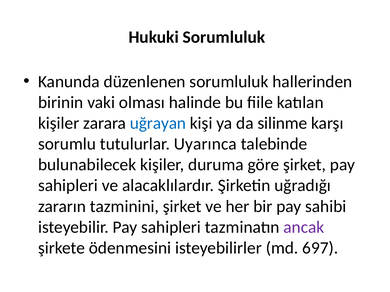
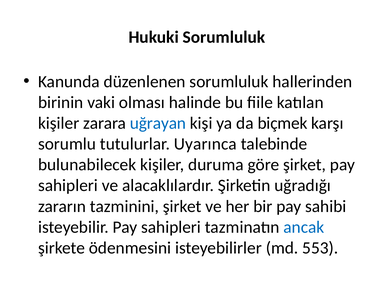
silinme: silinme -> biçmek
ancak colour: purple -> blue
697: 697 -> 553
